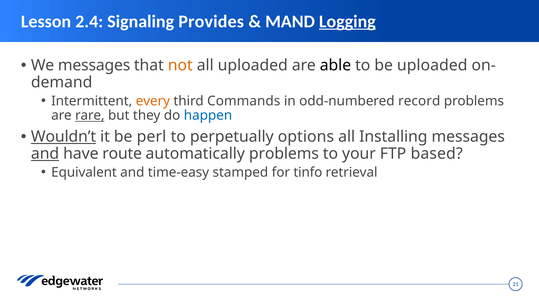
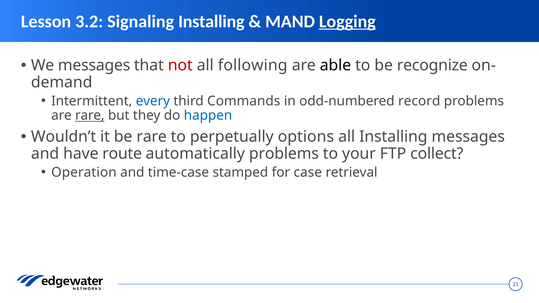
2.4: 2.4 -> 3.2
Signaling Provides: Provides -> Installing
not colour: orange -> red
all uploaded: uploaded -> following
be uploaded: uploaded -> recognize
every colour: orange -> blue
Wouldn’t underline: present -> none
be perl: perl -> rare
and at (45, 154) underline: present -> none
based: based -> collect
Equivalent: Equivalent -> Operation
time-easy: time-easy -> time-case
tinfo: tinfo -> case
